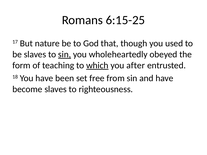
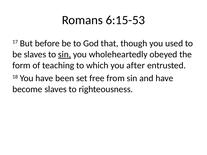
6:15-25: 6:15-25 -> 6:15-53
nature: nature -> before
which underline: present -> none
